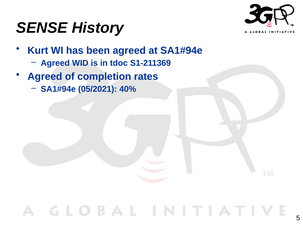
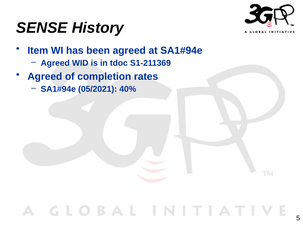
Kurt: Kurt -> Item
